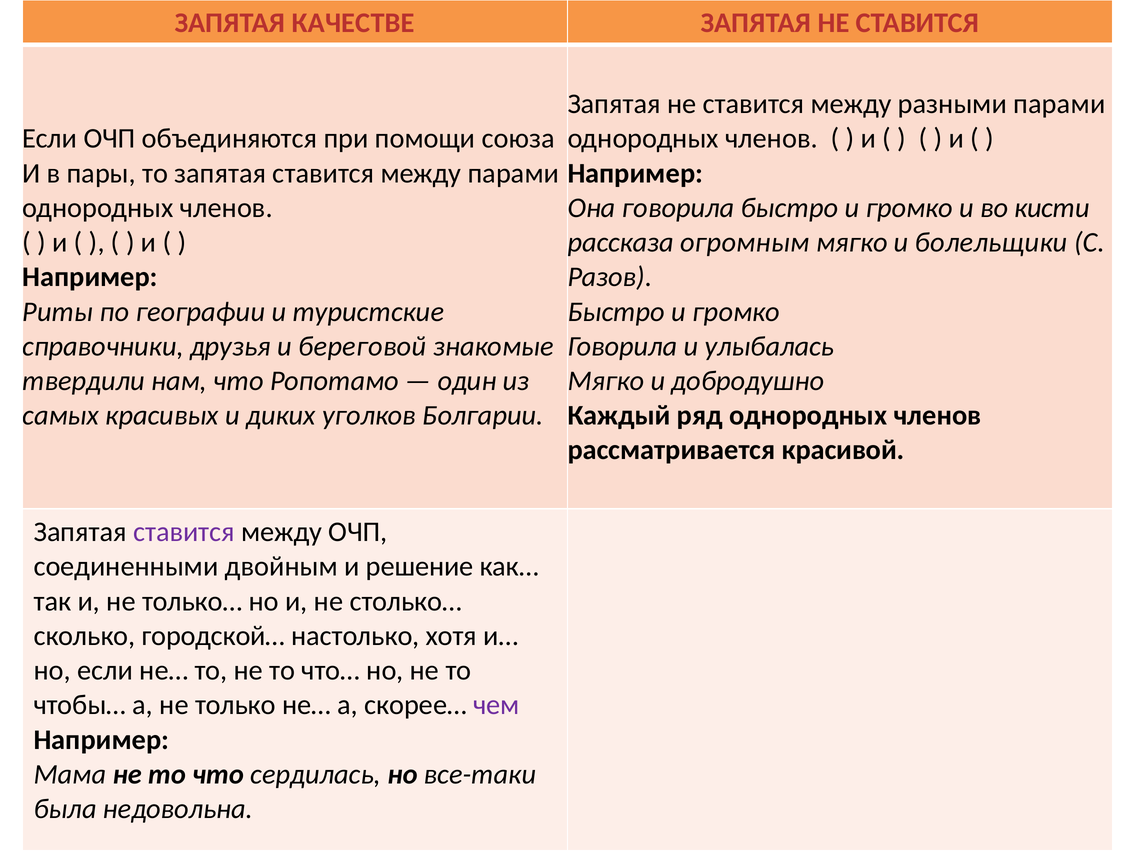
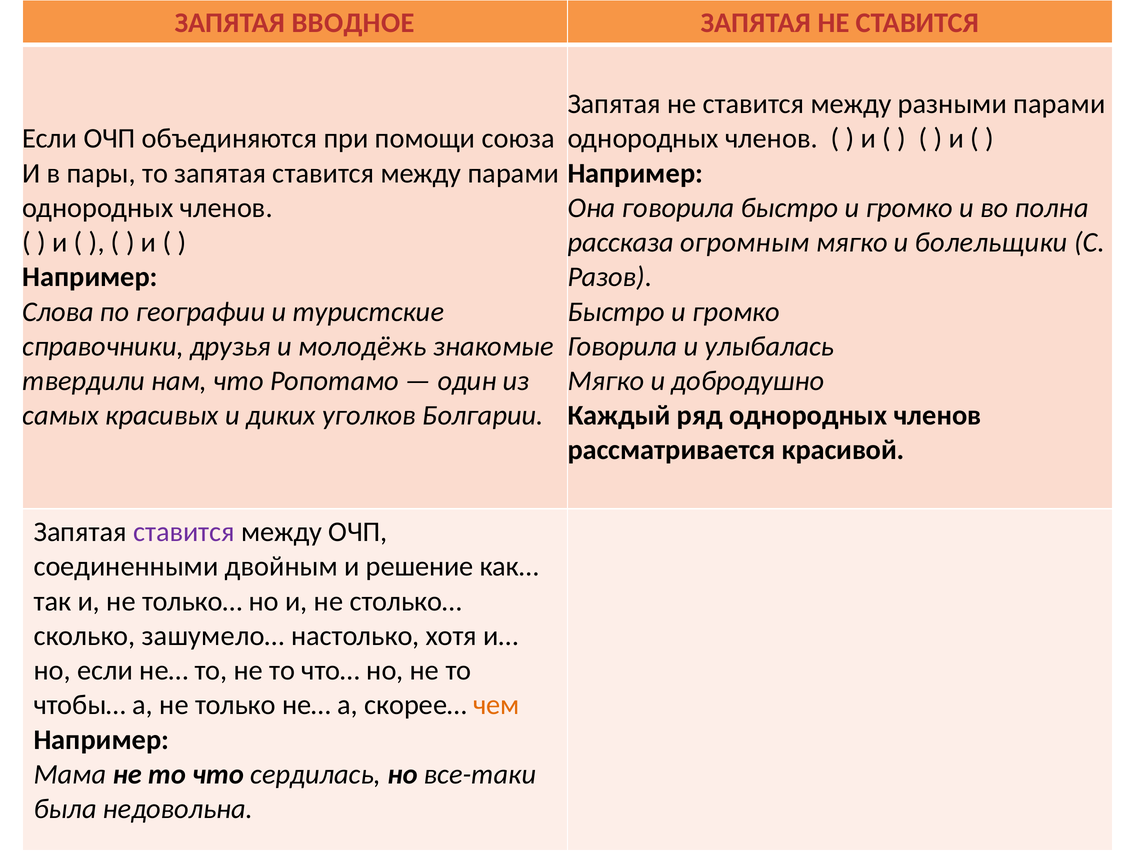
КАЧЕСТВЕ: КАЧЕСТВЕ -> ВВОДНОЕ
кисти: кисти -> полна
Риты: Риты -> Слова
береговой: береговой -> молодёжь
городской…: городской… -> зашумело…
чем colour: purple -> orange
